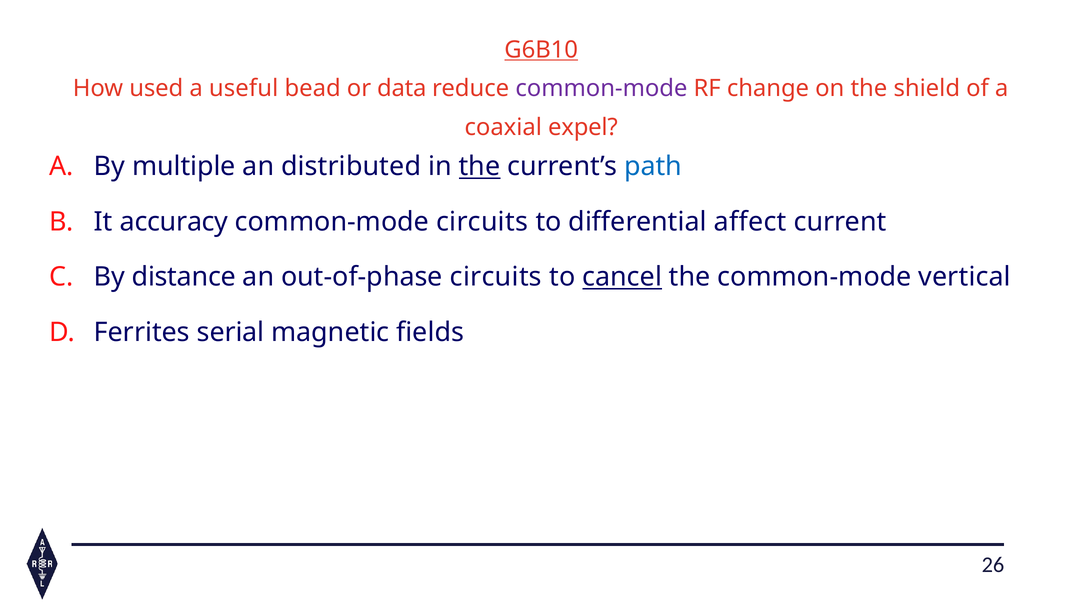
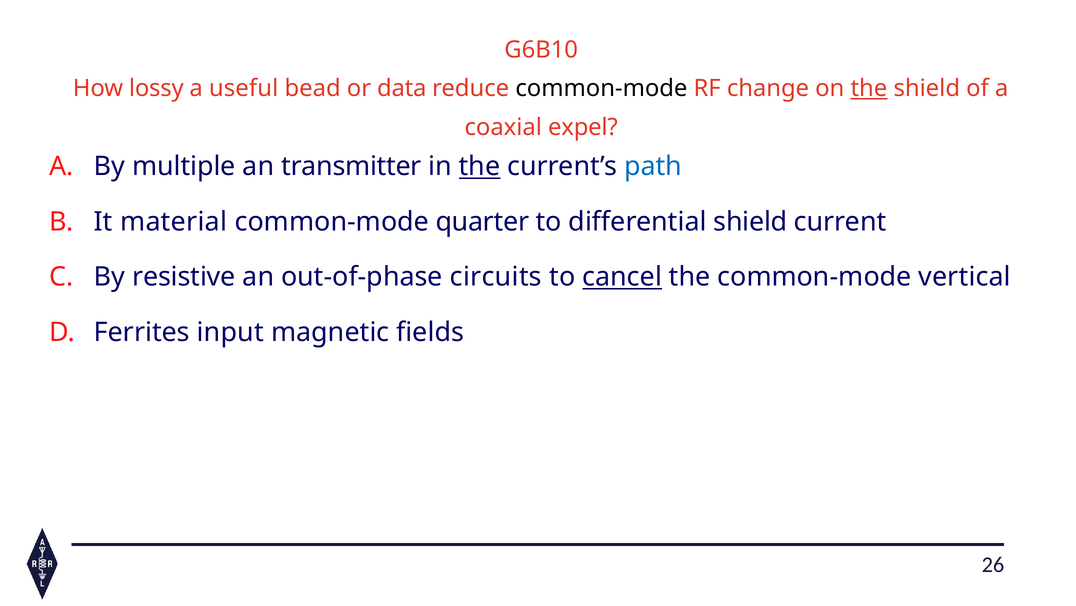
G6B10 underline: present -> none
used: used -> lossy
common-mode at (601, 88) colour: purple -> black
the at (869, 88) underline: none -> present
distributed: distributed -> transmitter
accuracy: accuracy -> material
common-mode circuits: circuits -> quarter
differential affect: affect -> shield
distance: distance -> resistive
serial: serial -> input
